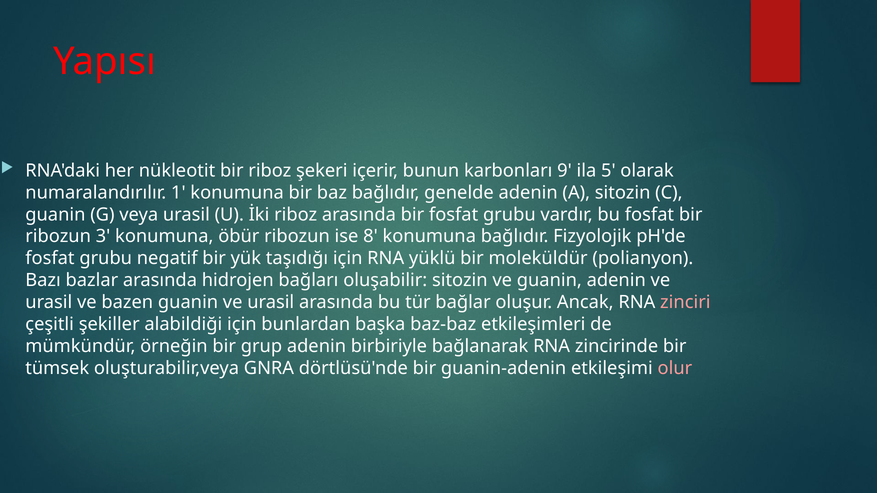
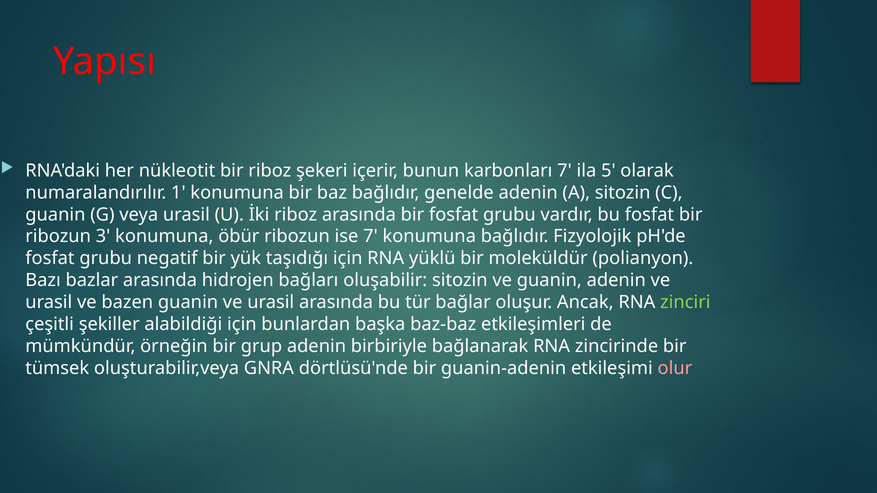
karbonları 9: 9 -> 7
ise 8: 8 -> 7
zinciri colour: pink -> light green
